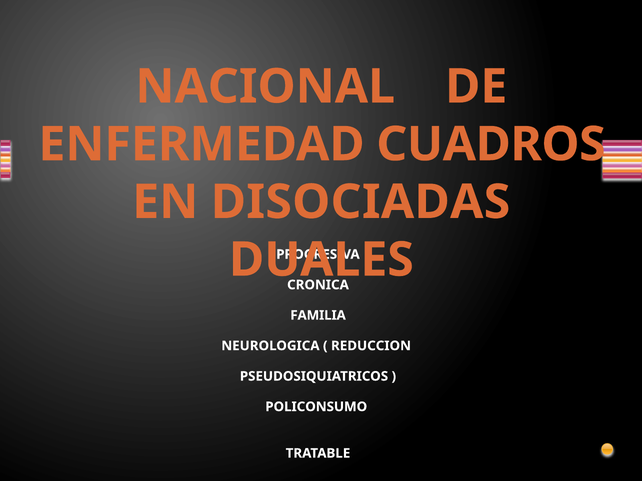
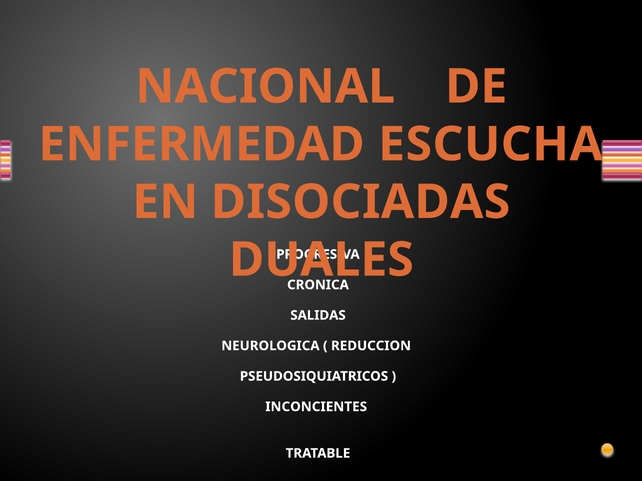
CUADROS: CUADROS -> ESCUCHA
FAMILIA: FAMILIA -> SALIDAS
POLICONSUMO: POLICONSUMO -> INCONCIENTES
